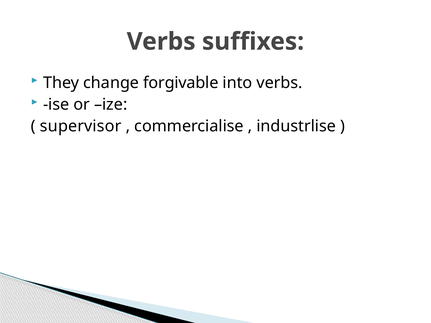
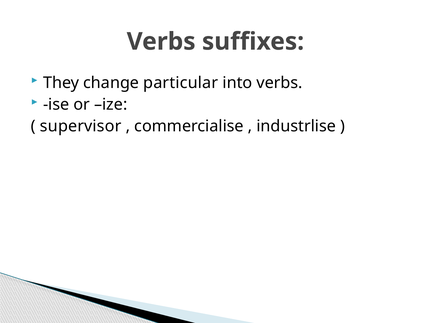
forgivable: forgivable -> particular
